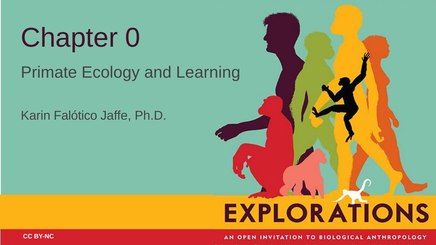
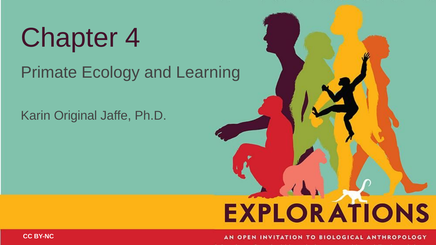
0: 0 -> 4
Falótico: Falótico -> Original
